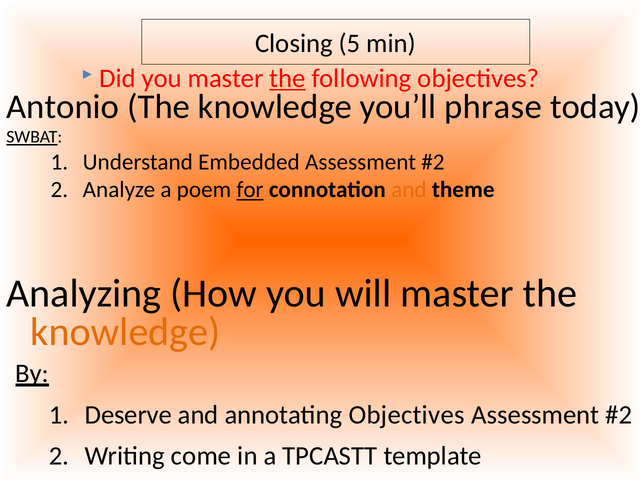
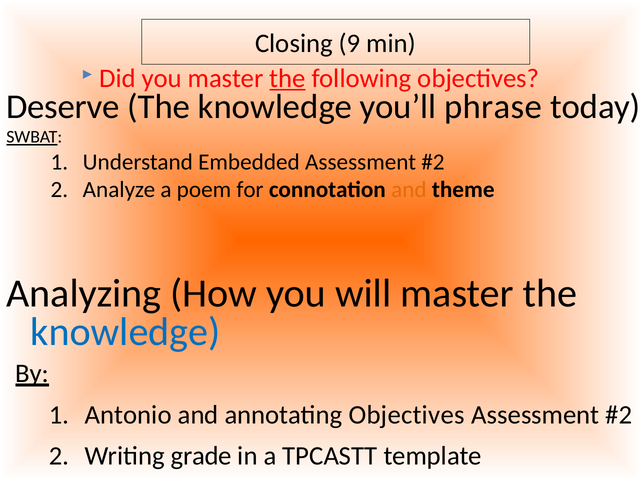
5: 5 -> 9
Antonio: Antonio -> Deserve
for underline: present -> none
knowledge at (125, 332) colour: orange -> blue
Deserve: Deserve -> Antonio
come: come -> grade
